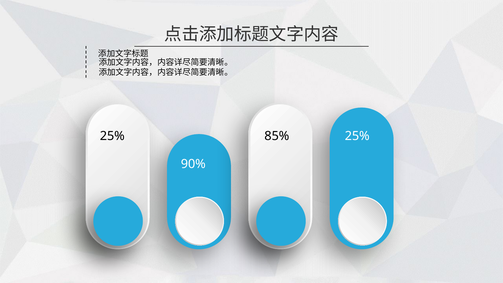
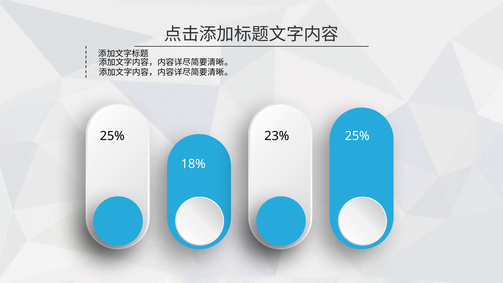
85%: 85% -> 23%
90%: 90% -> 18%
